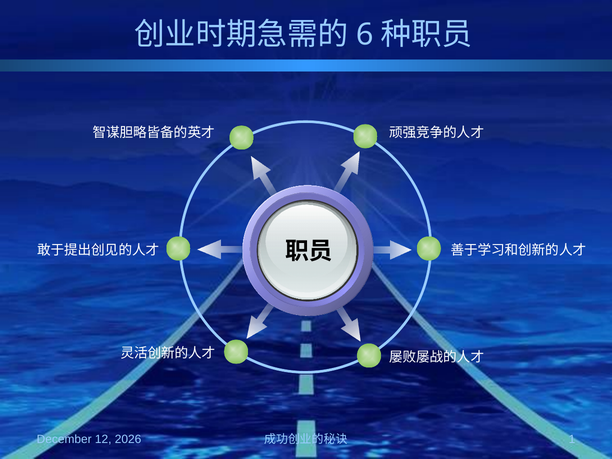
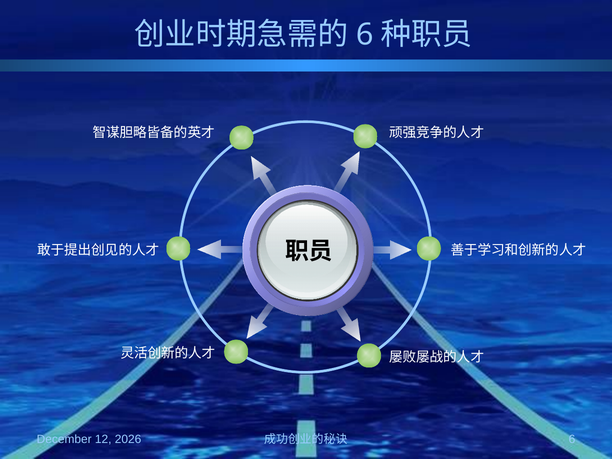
1 at (572, 439): 1 -> 6
